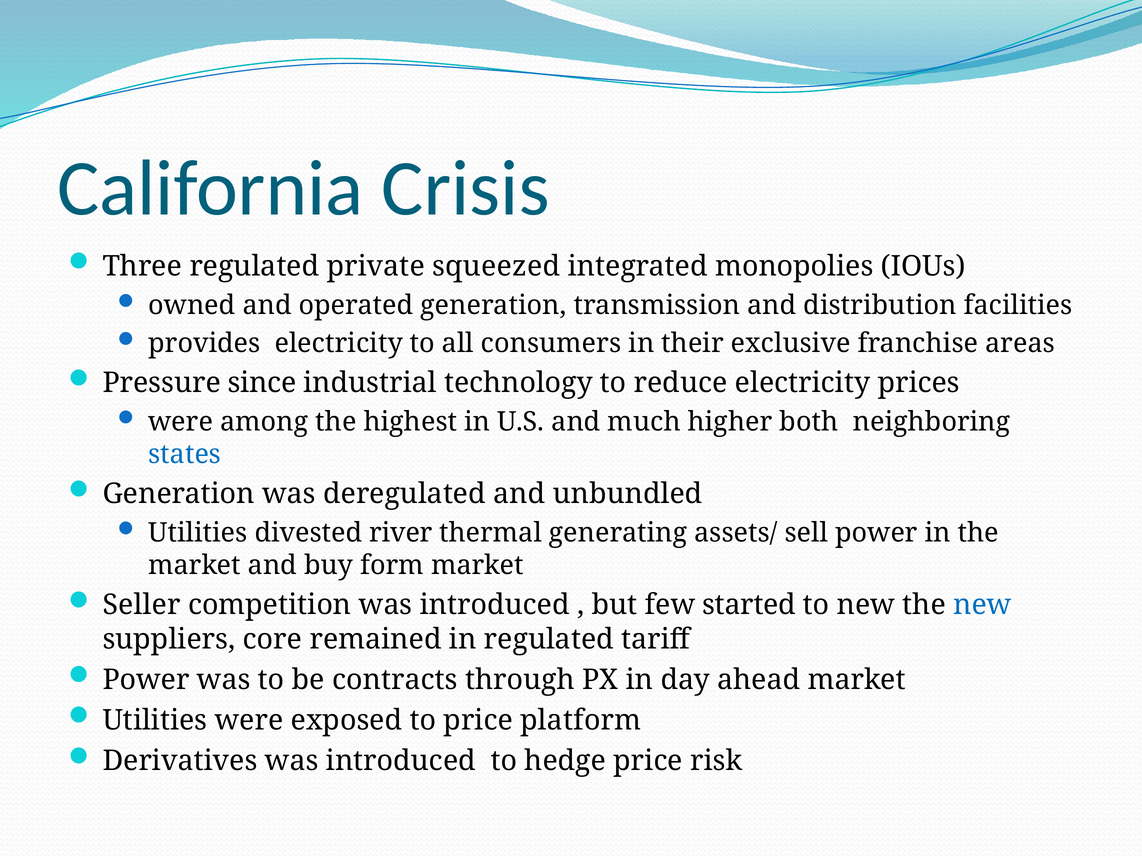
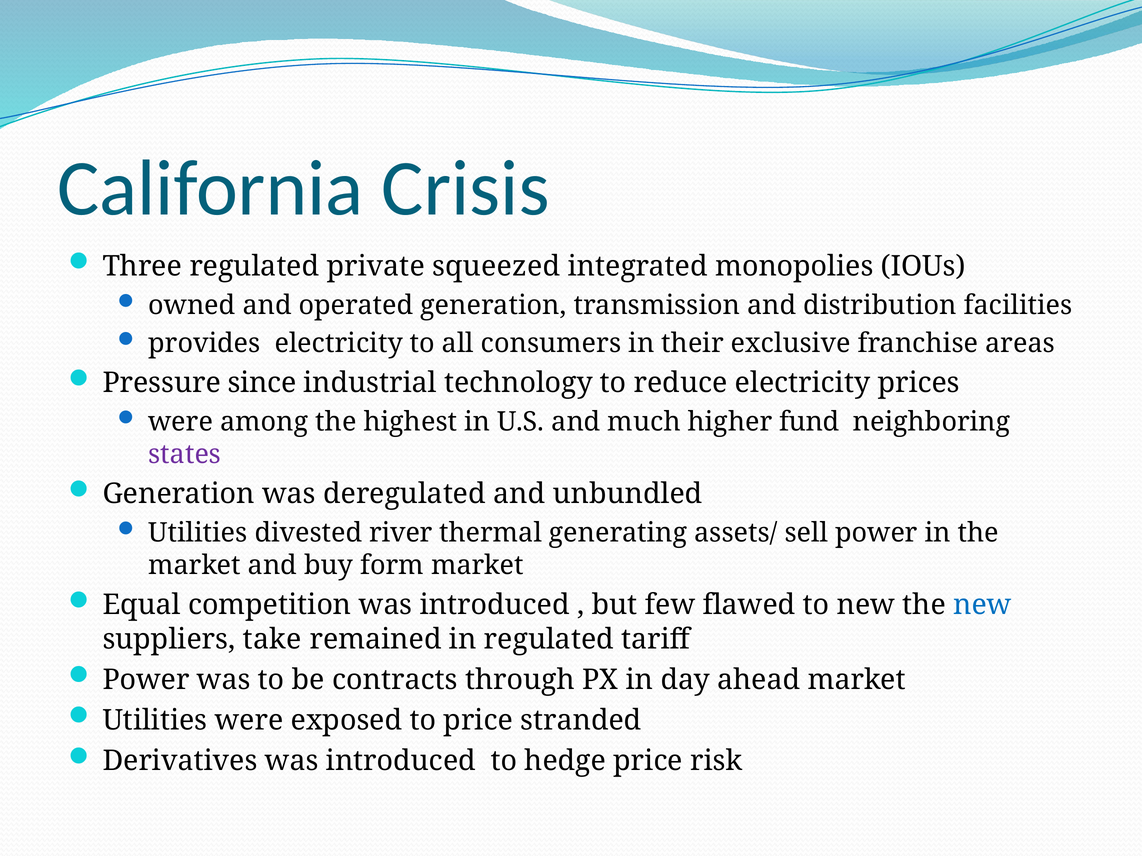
both: both -> fund
states colour: blue -> purple
Seller: Seller -> Equal
started: started -> flawed
core: core -> take
platform: platform -> stranded
